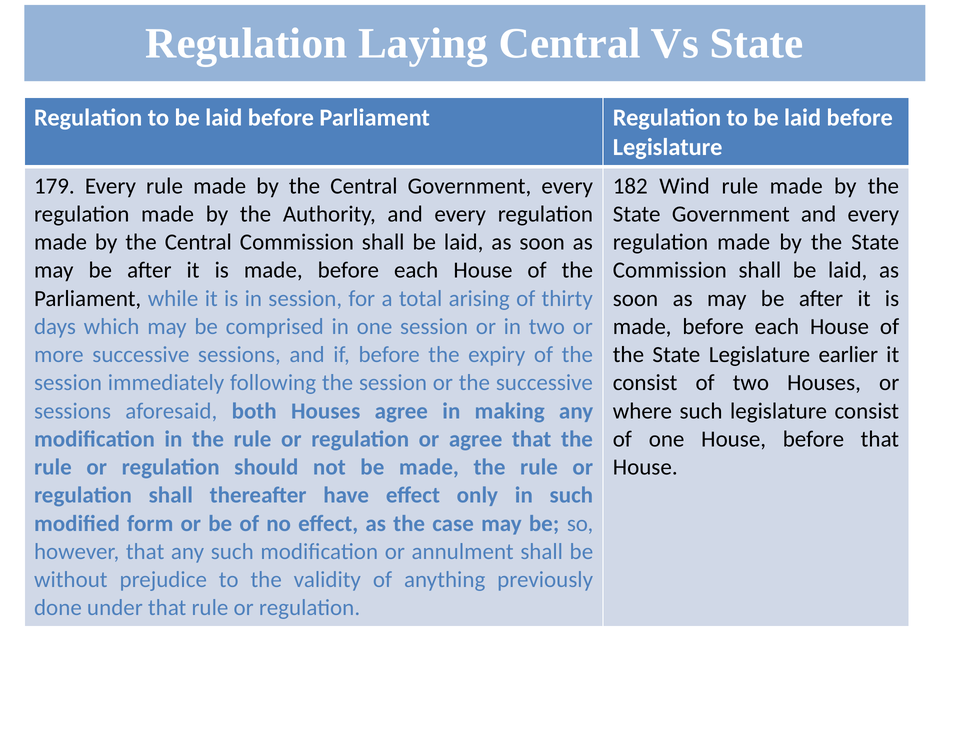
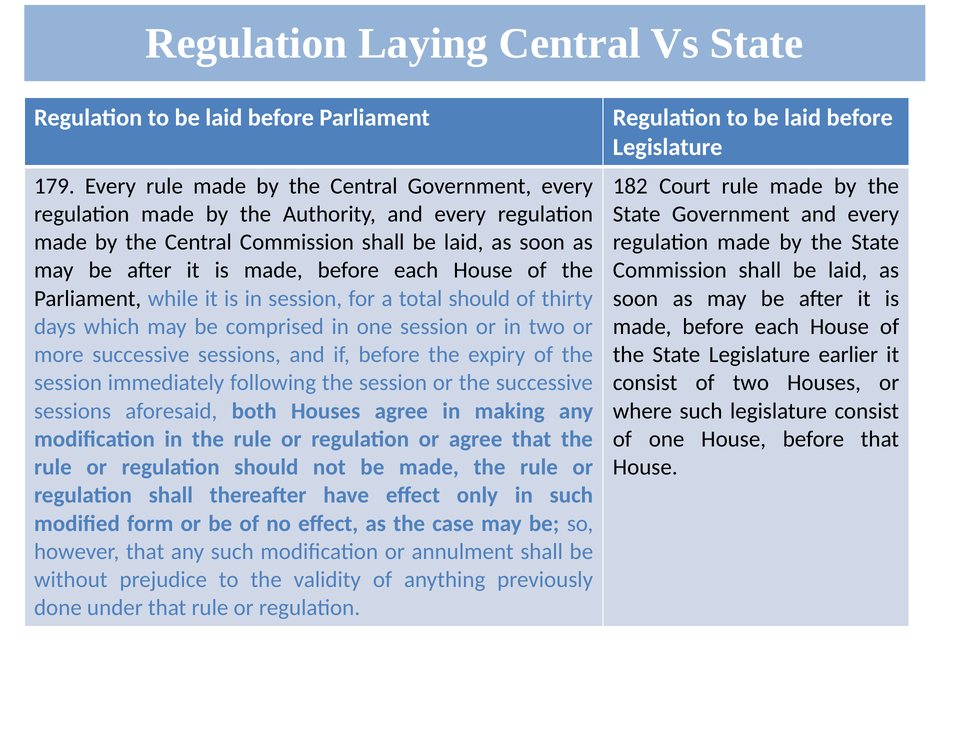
Wind: Wind -> Court
total arising: arising -> should
